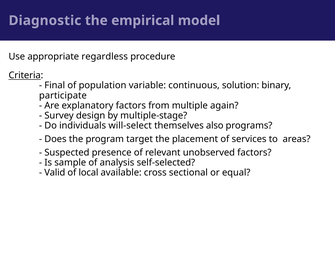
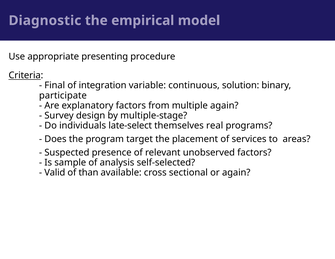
regardless: regardless -> presenting
population: population -> integration
will-select: will-select -> late-select
also: also -> real
local: local -> than
or equal: equal -> again
